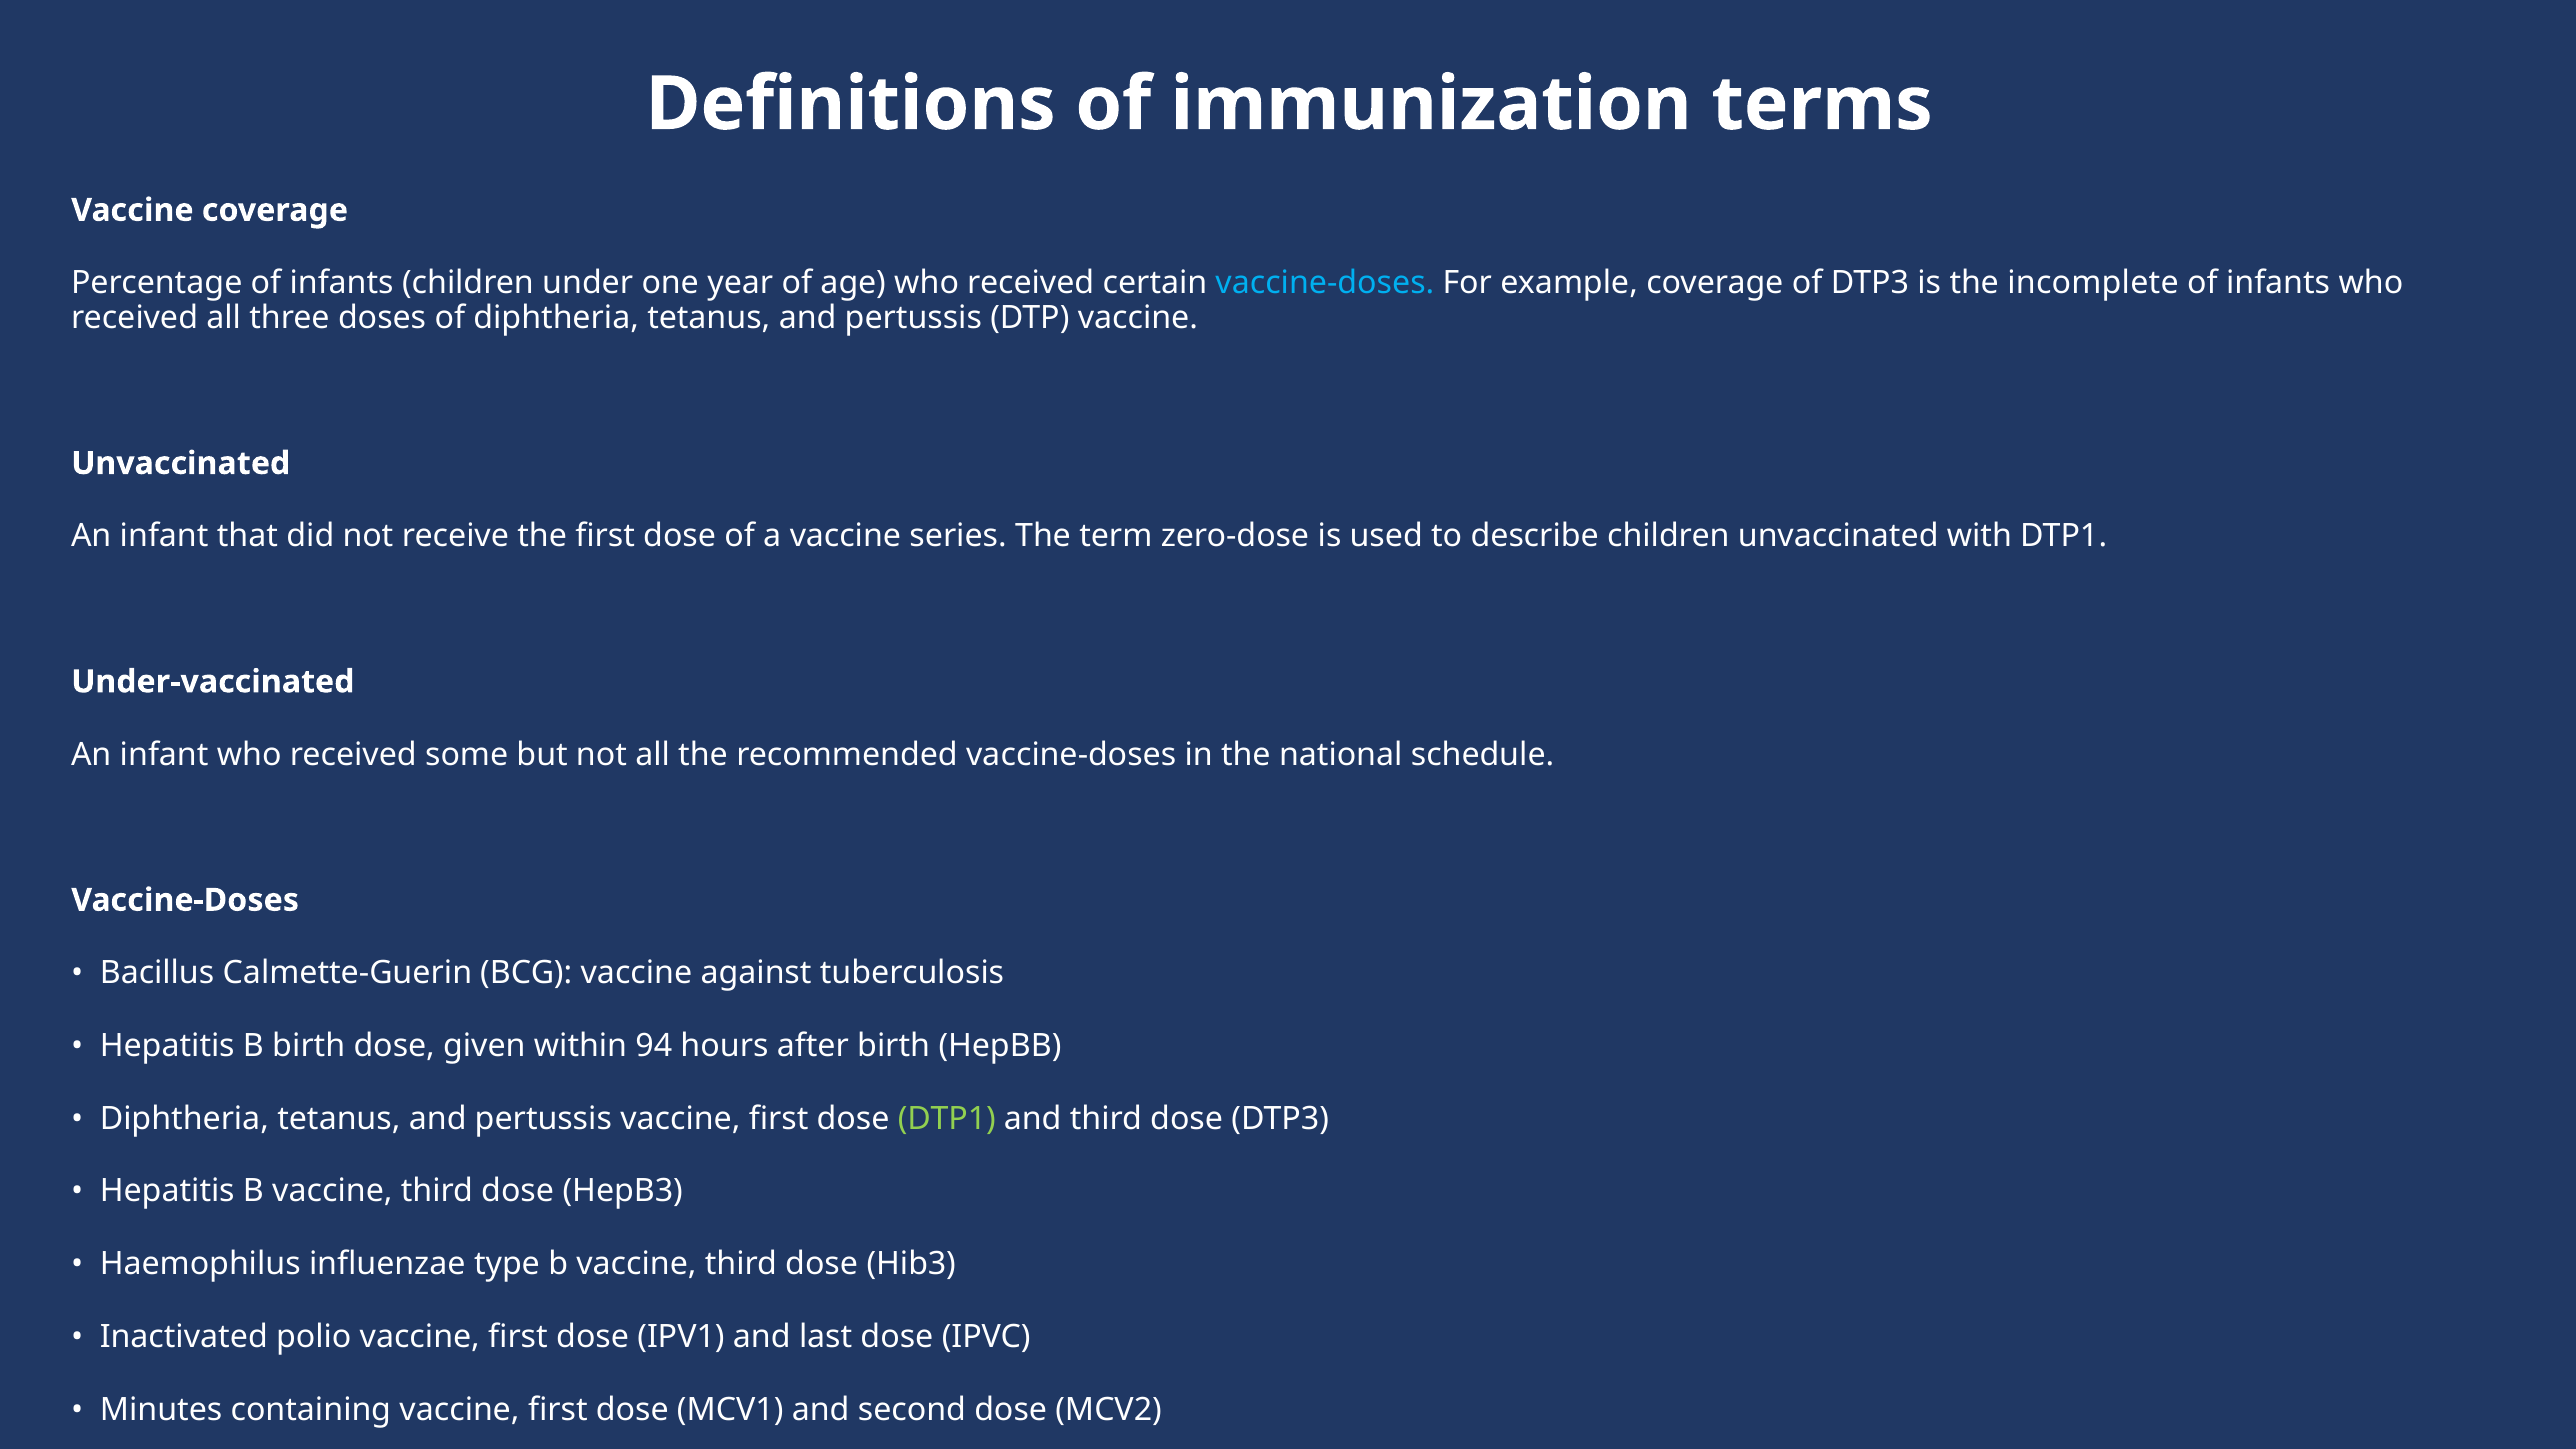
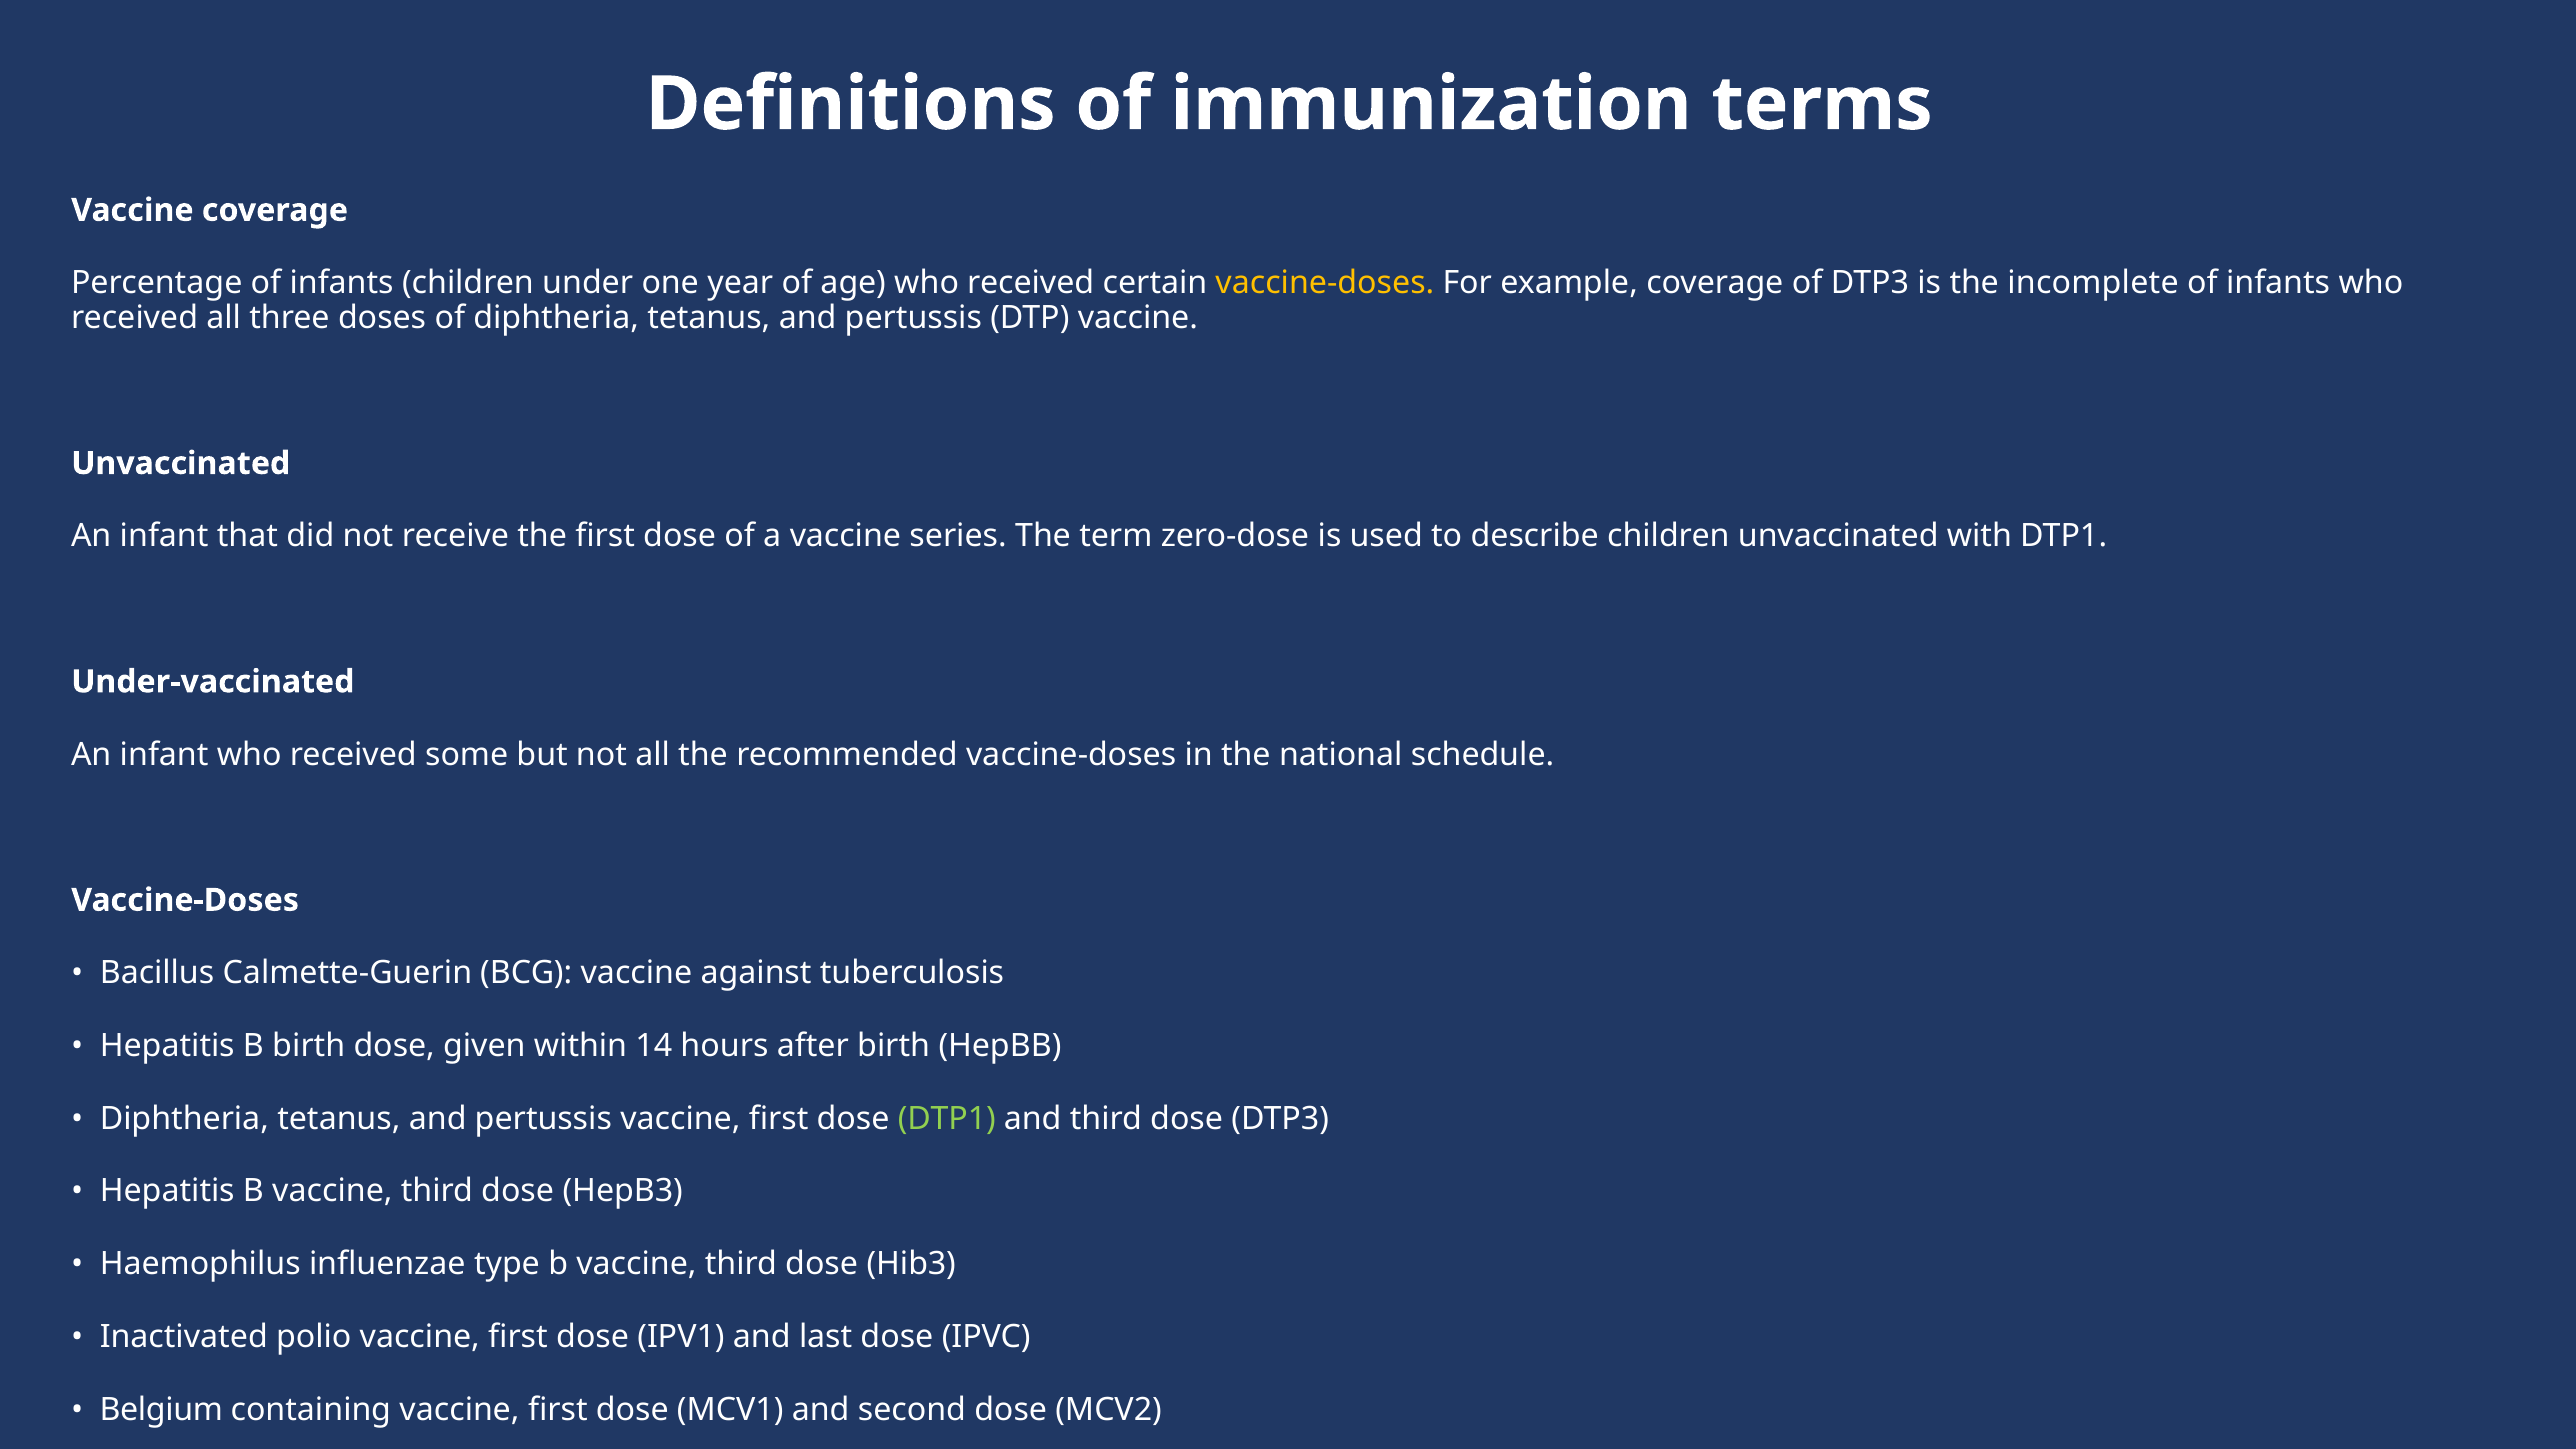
vaccine-doses at (1325, 283) colour: light blue -> yellow
94: 94 -> 14
Minutes: Minutes -> Belgium
